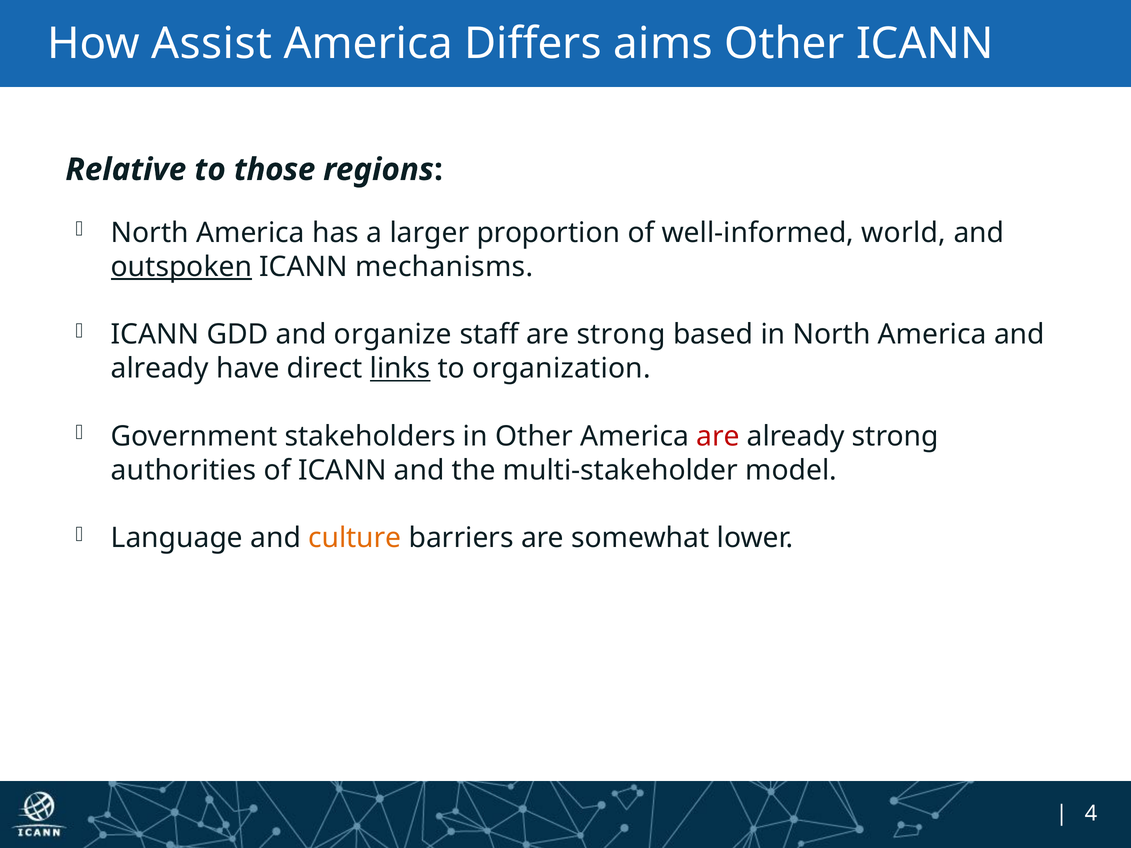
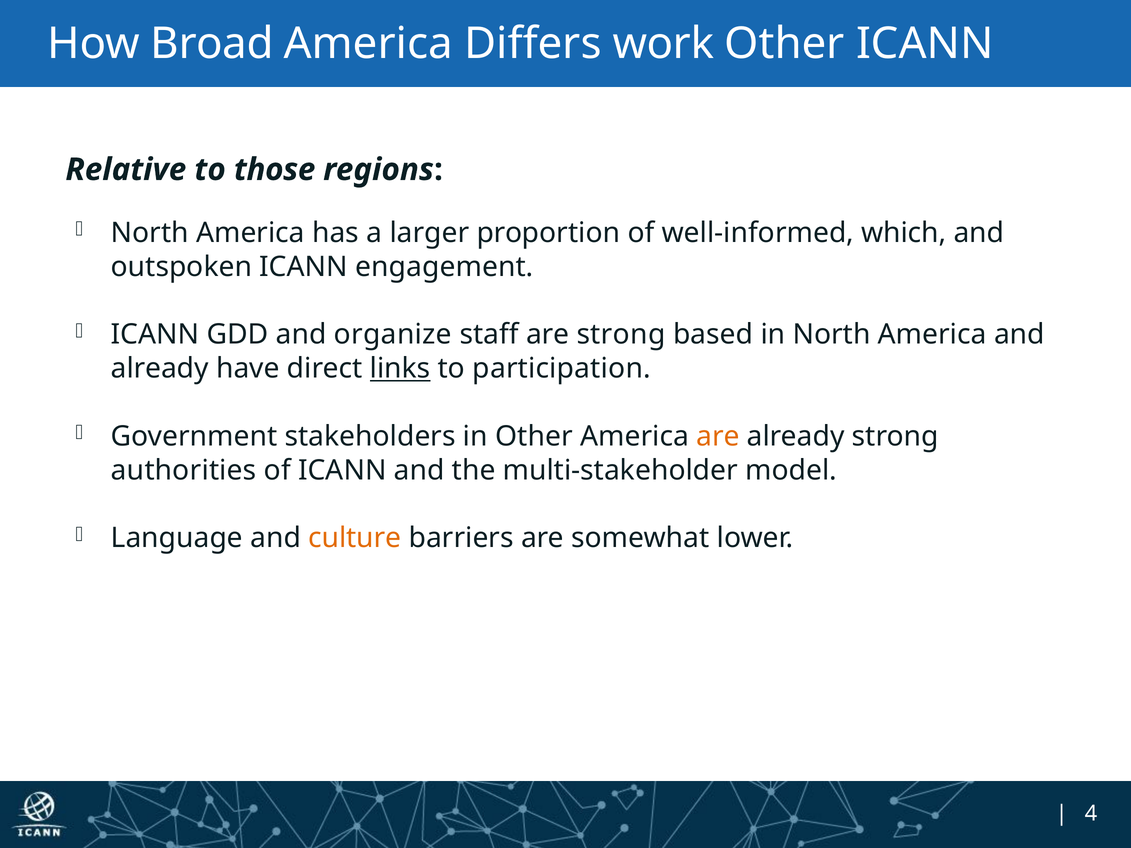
Assist: Assist -> Broad
aims: aims -> work
world: world -> which
outspoken underline: present -> none
mechanisms: mechanisms -> engagement
organization: organization -> participation
are at (718, 436) colour: red -> orange
